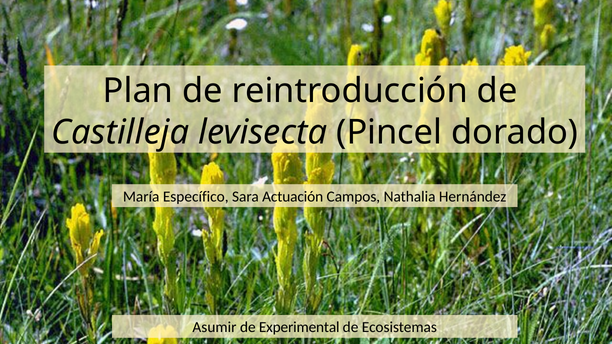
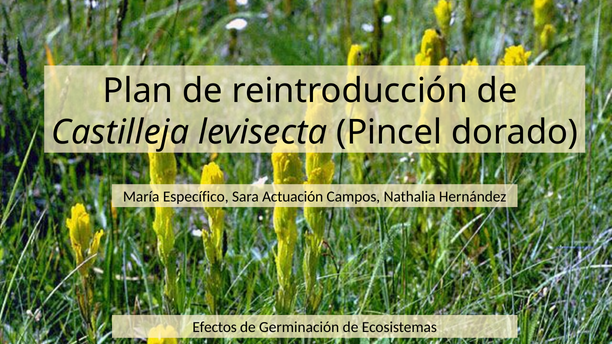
Asumir: Asumir -> Efectos
Experimental: Experimental -> Germinación
